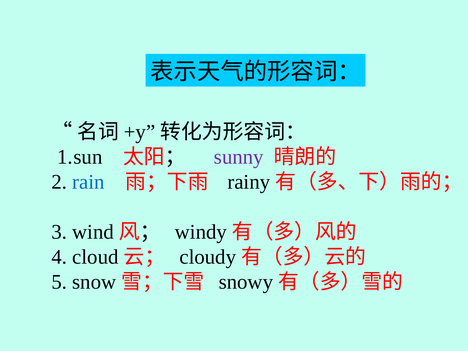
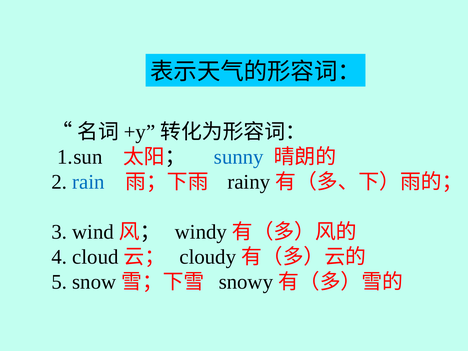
sunny colour: purple -> blue
